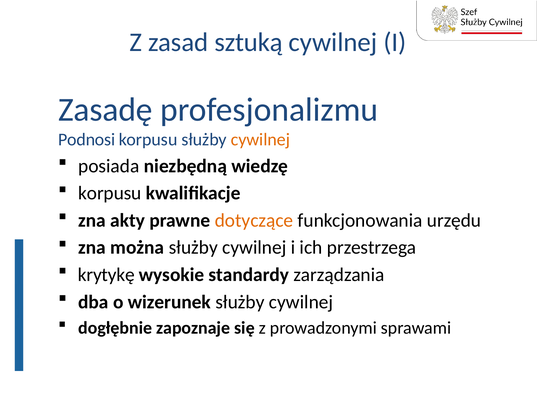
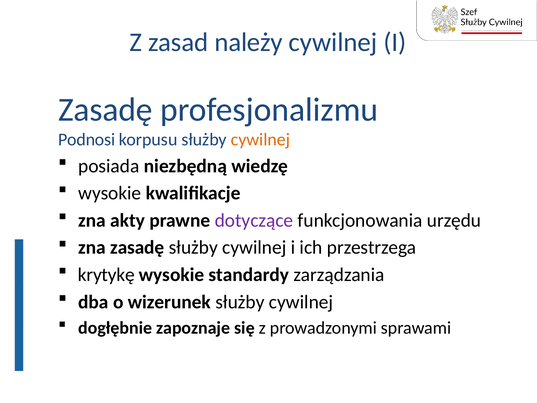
sztuką: sztuką -> należy
korpusu at (110, 193): korpusu -> wysokie
dotyczące colour: orange -> purple
zna można: można -> zasadę
